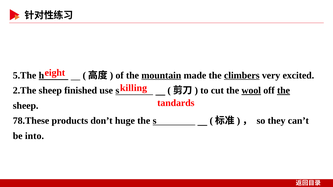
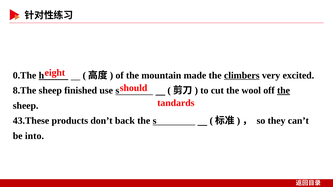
5.The: 5.The -> 0.The
mountain underline: present -> none
killing: killing -> should
2.The: 2.The -> 8.The
wool underline: present -> none
78.These: 78.These -> 43.These
huge: huge -> back
